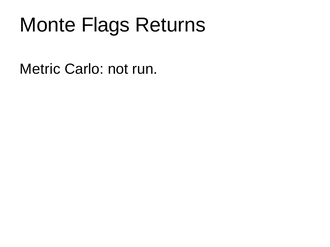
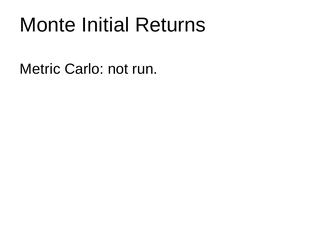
Flags: Flags -> Initial
